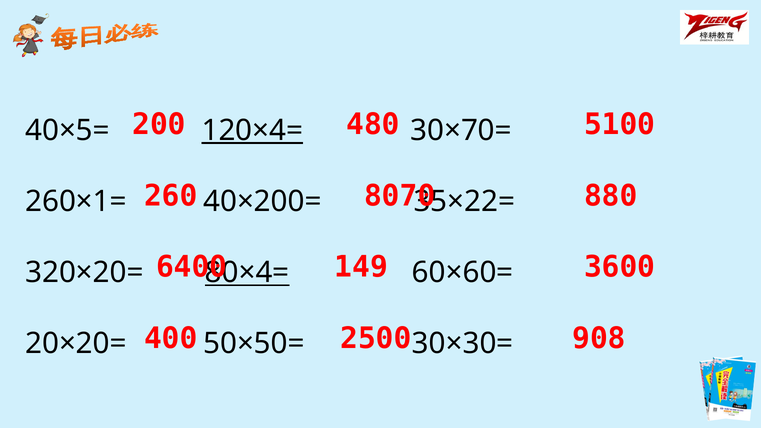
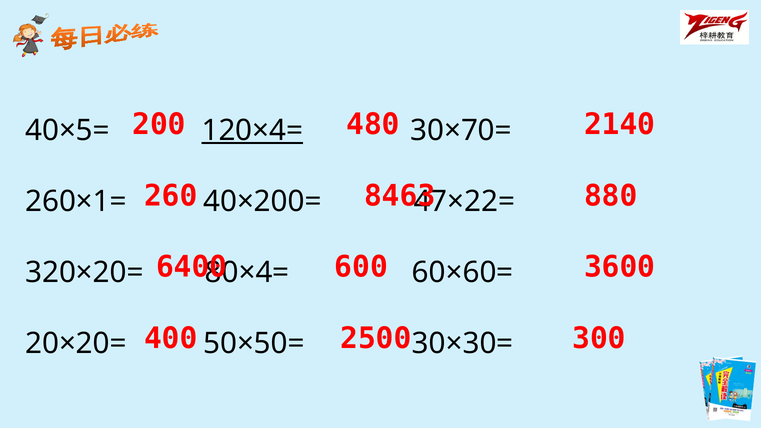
5100: 5100 -> 2140
8070: 8070 -> 8463
35×22=: 35×22= -> 47×22=
149: 149 -> 600
80×4= underline: present -> none
908: 908 -> 300
